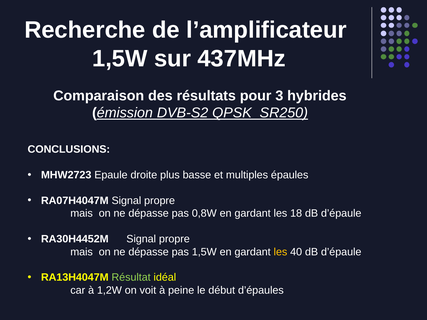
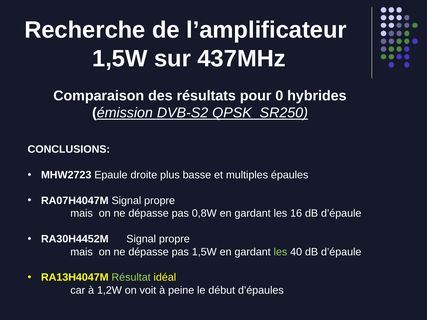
3: 3 -> 0
18: 18 -> 16
les at (280, 252) colour: yellow -> light green
